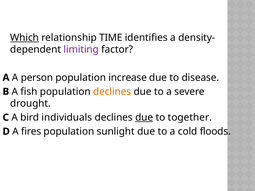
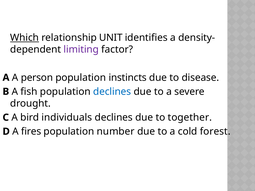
TIME: TIME -> UNIT
increase: increase -> instincts
declines at (112, 92) colour: orange -> blue
due at (144, 118) underline: present -> none
sunlight: sunlight -> number
floods: floods -> forest
